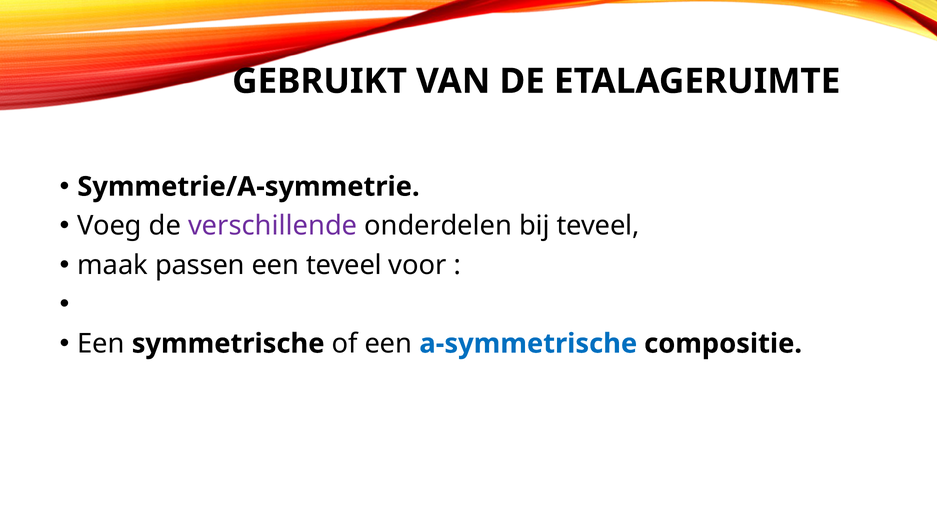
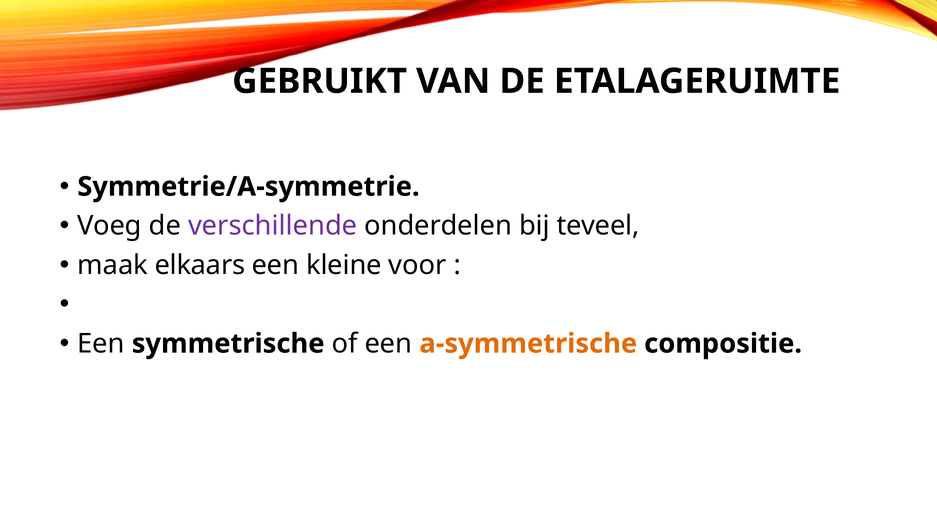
passen: passen -> elkaars
een teveel: teveel -> kleine
a-symmetrische colour: blue -> orange
